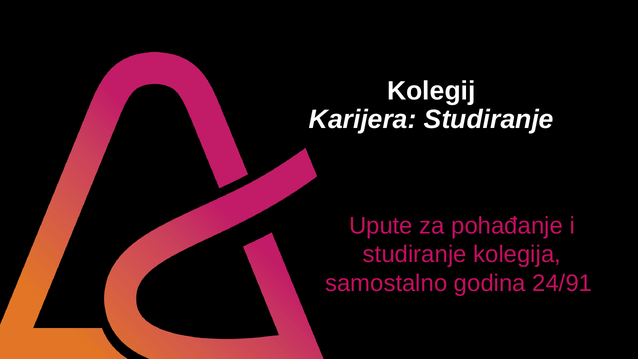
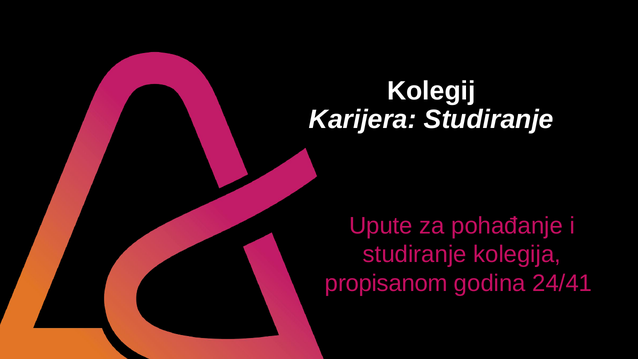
samostalno: samostalno -> propisanom
24/91: 24/91 -> 24/41
